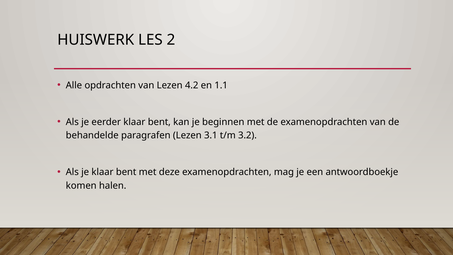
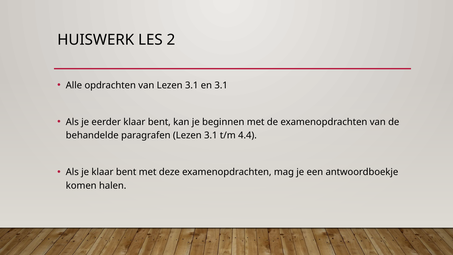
van Lezen 4.2: 4.2 -> 3.1
en 1.1: 1.1 -> 3.1
3.2: 3.2 -> 4.4
